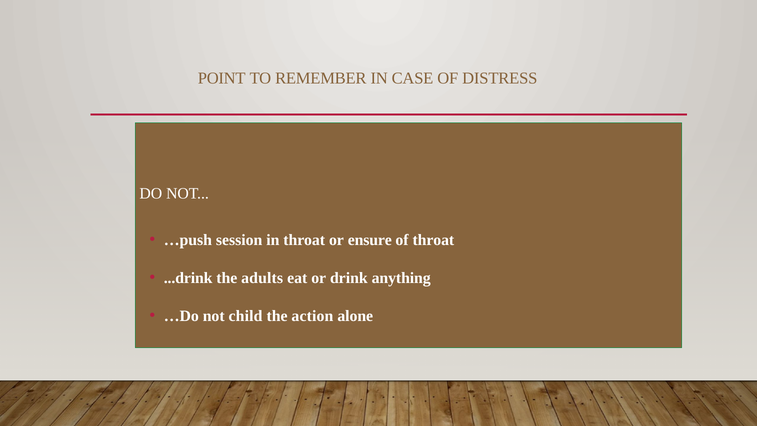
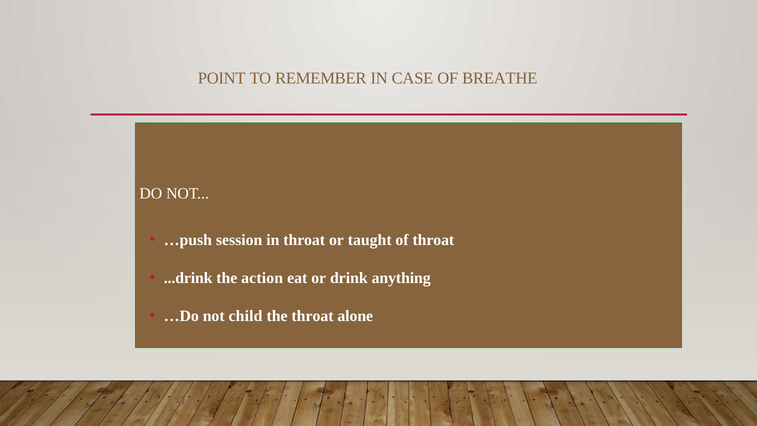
DISTRESS: DISTRESS -> BREATHE
ensure: ensure -> taught
adults: adults -> action
the action: action -> throat
